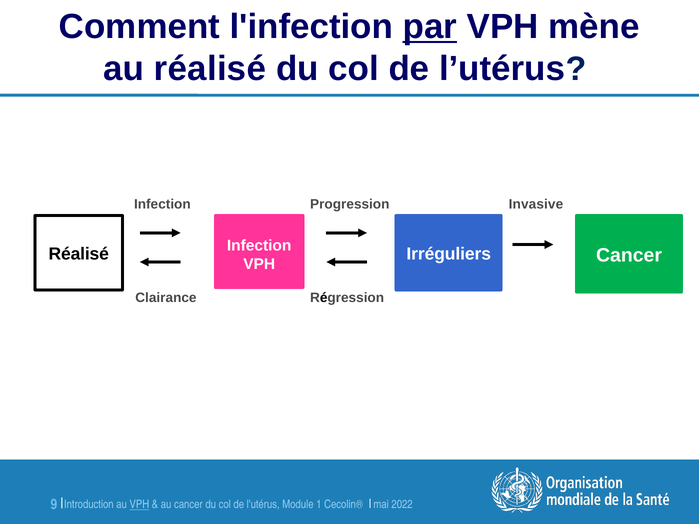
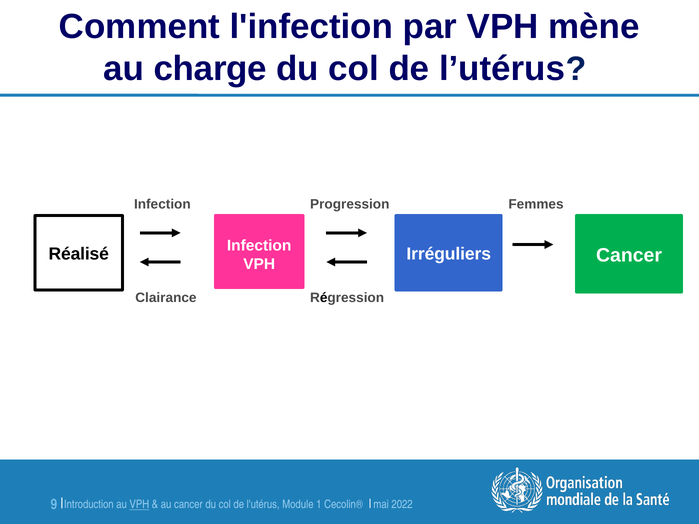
par underline: present -> none
au réalisé: réalisé -> charge
Invasive: Invasive -> Femmes
